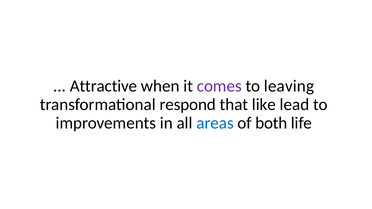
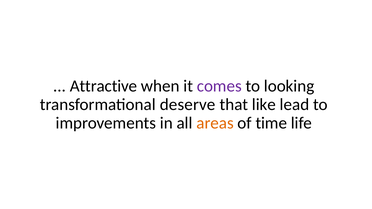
leaving: leaving -> looking
respond: respond -> deserve
areas colour: blue -> orange
both: both -> time
